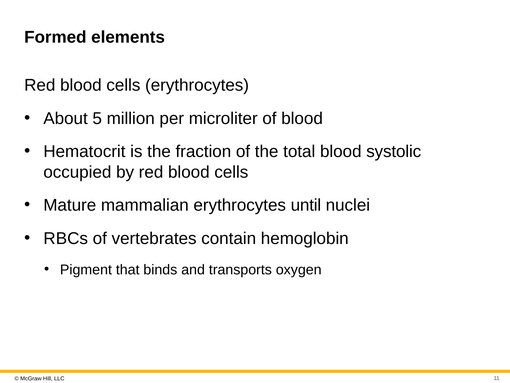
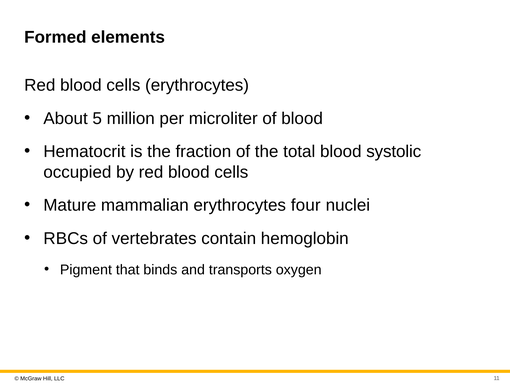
until: until -> four
